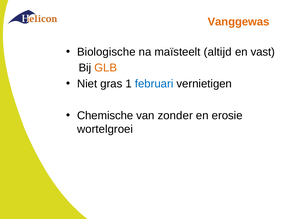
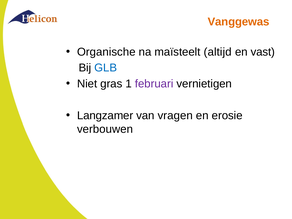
Biologische: Biologische -> Organische
GLB colour: orange -> blue
februari colour: blue -> purple
Chemische: Chemische -> Langzamer
zonder: zonder -> vragen
wortelgroei: wortelgroei -> verbouwen
